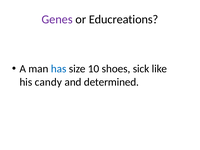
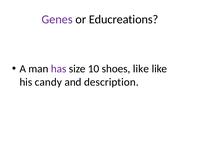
has colour: blue -> purple
shoes sick: sick -> like
determined: determined -> description
